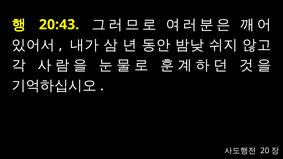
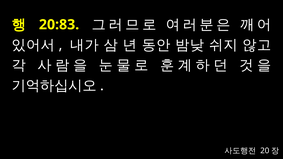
20:43: 20:43 -> 20:83
